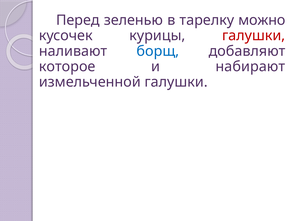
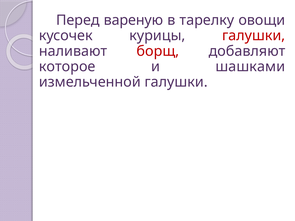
зеленью: зеленью -> вареную
можно: можно -> овощи
борщ colour: blue -> red
набирают: набирают -> шашками
